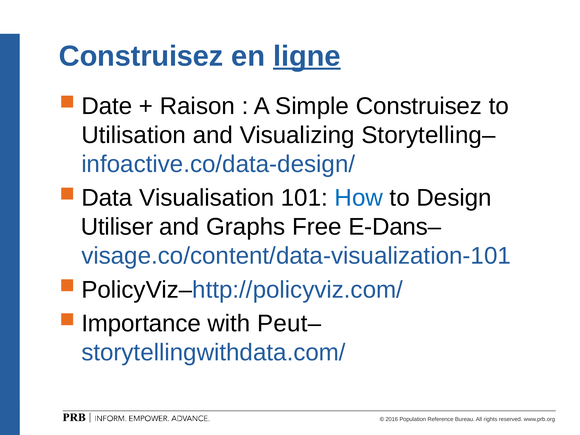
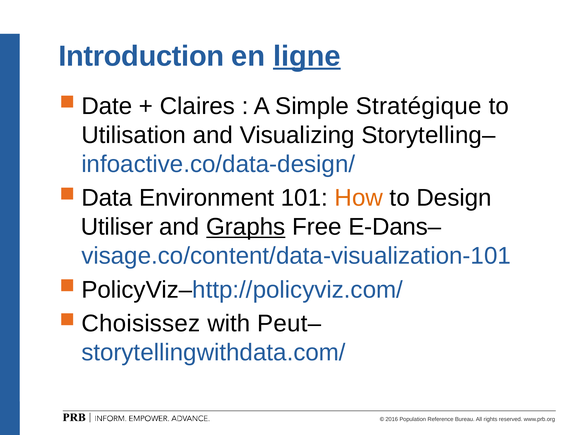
Construisez at (141, 56): Construisez -> Introduction
Raison: Raison -> Claires
Simple Construisez: Construisez -> Stratégique
Visualisation: Visualisation -> Environment
How colour: blue -> orange
Graphs underline: none -> present
Importance: Importance -> Choisissez
